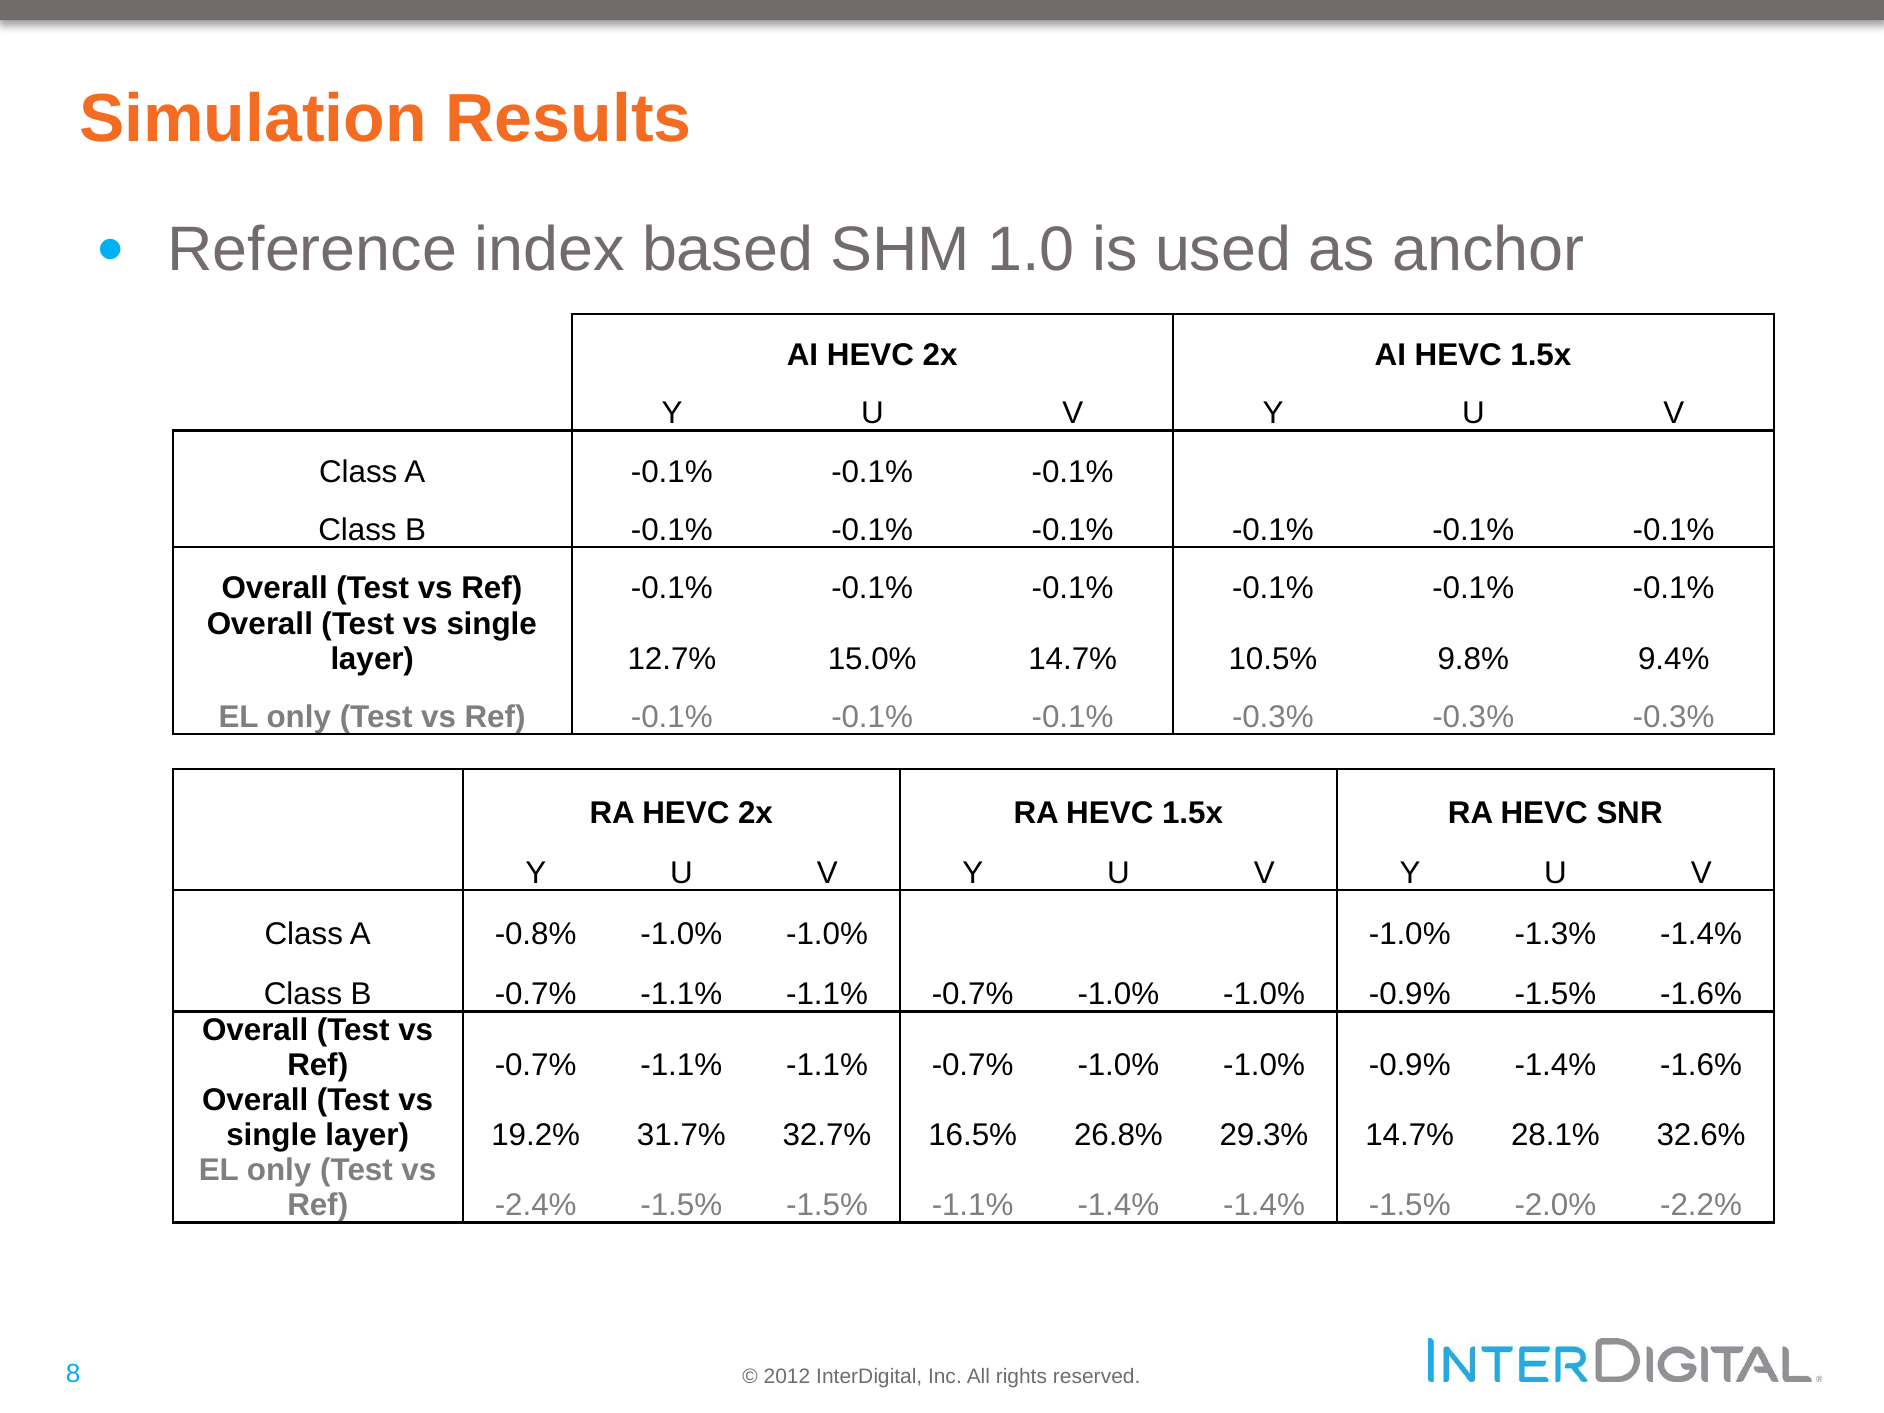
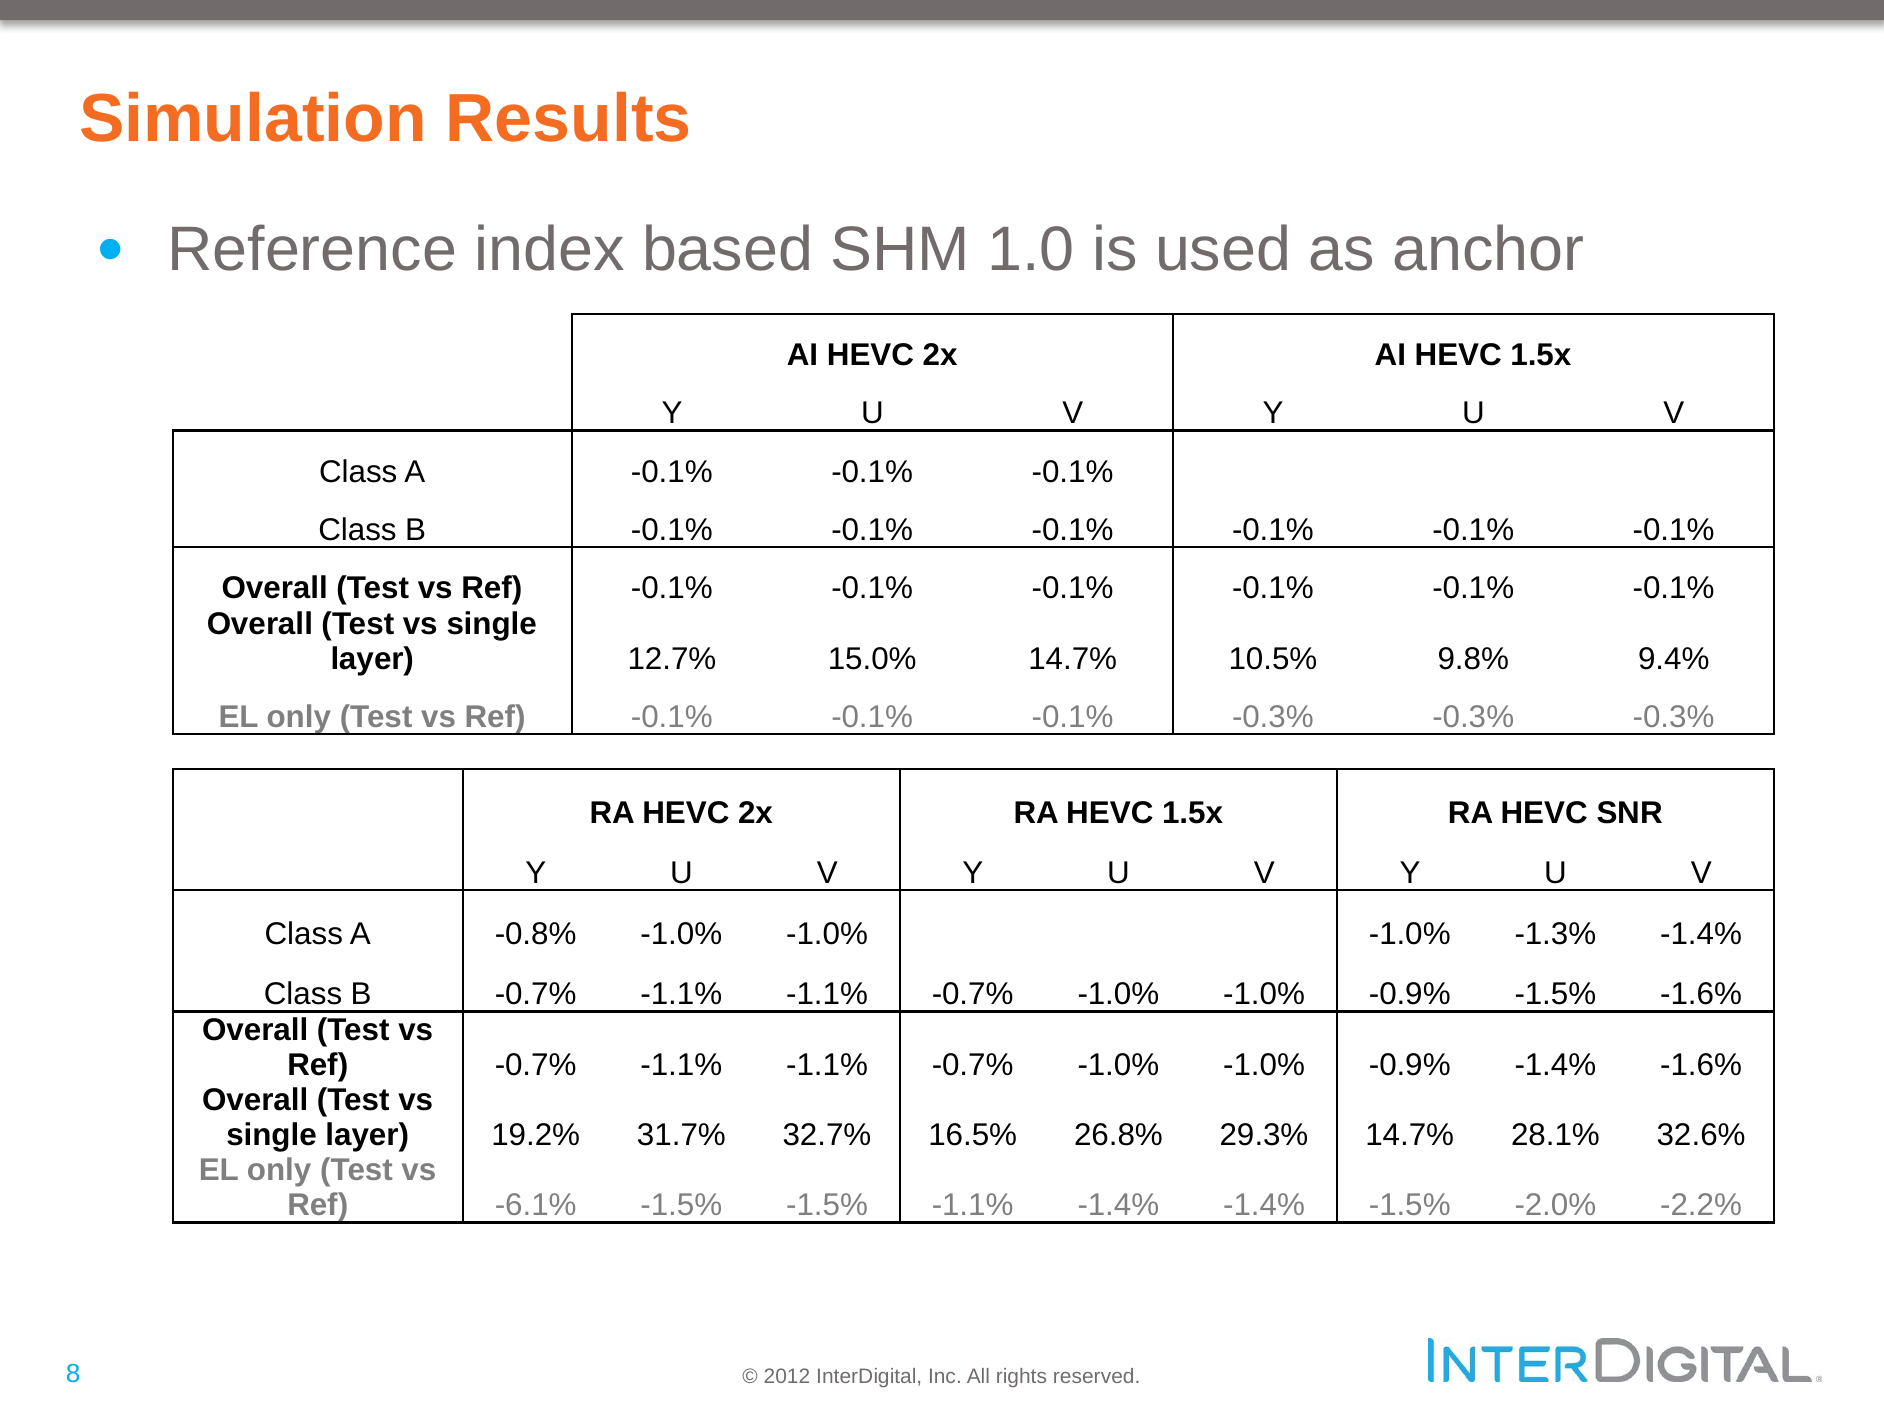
-2.4%: -2.4% -> -6.1%
